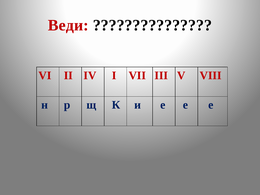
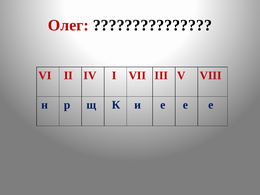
Веди: Веди -> Олег
